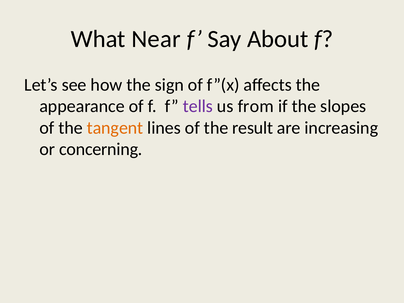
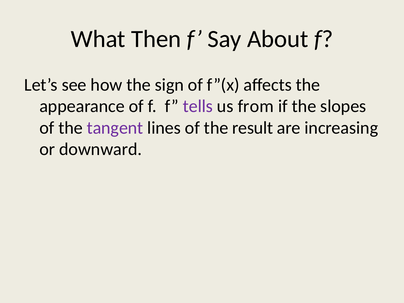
Near: Near -> Then
tangent colour: orange -> purple
concerning: concerning -> downward
